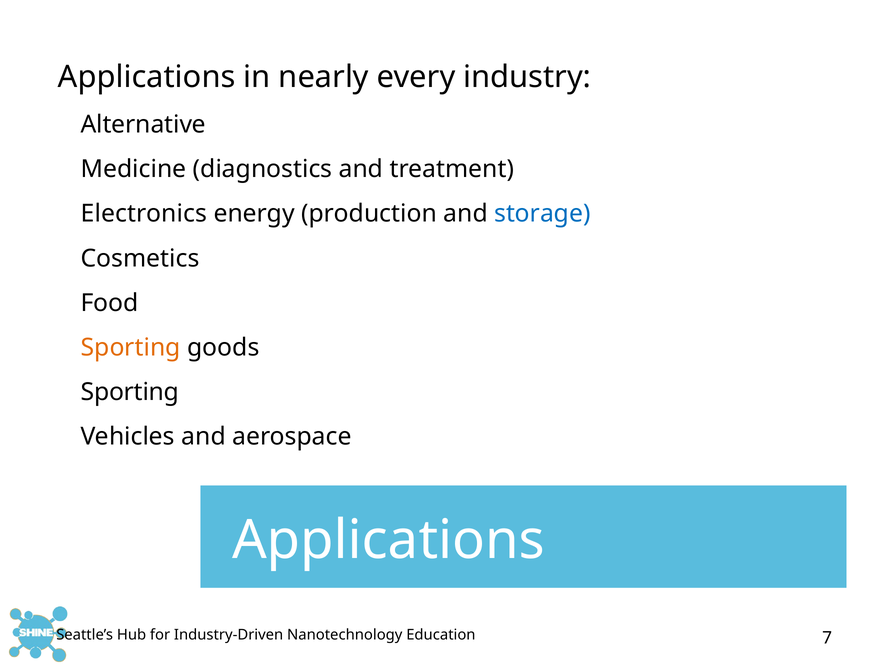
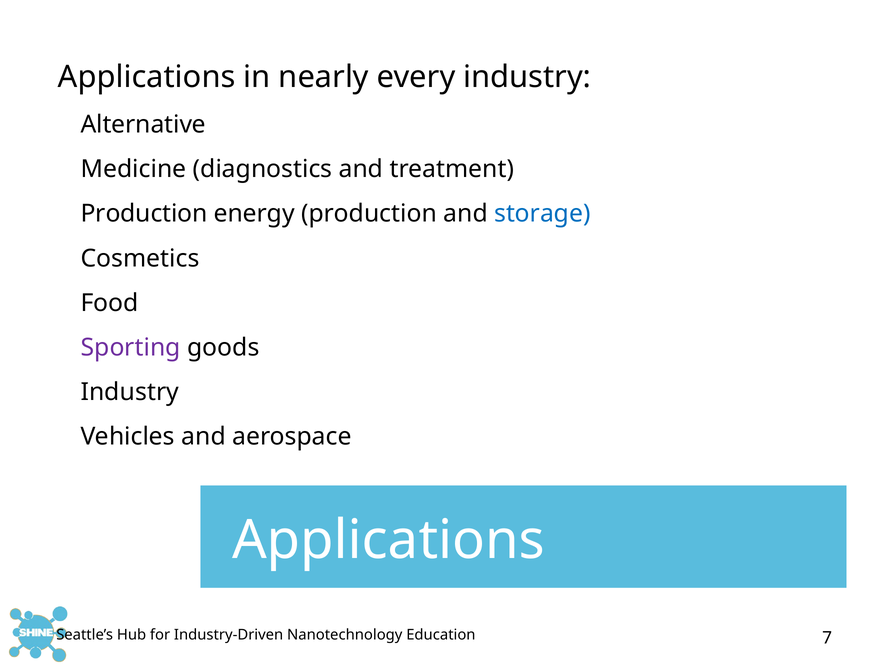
Electronics at (144, 214): Electronics -> Production
Sporting at (131, 348) colour: orange -> purple
Sporting at (130, 392): Sporting -> Industry
